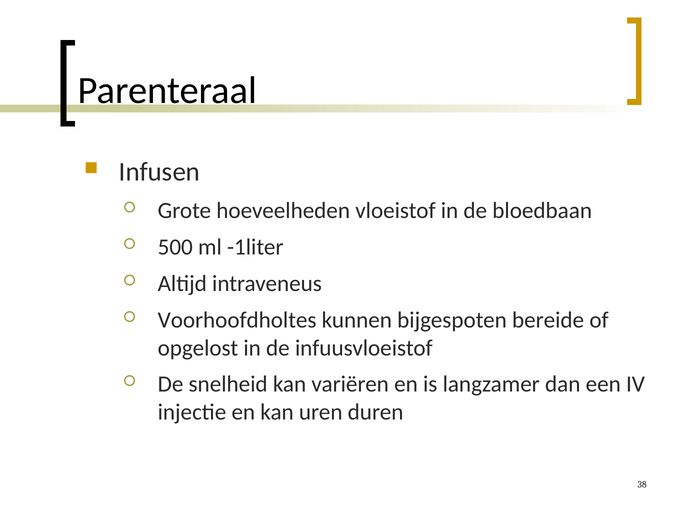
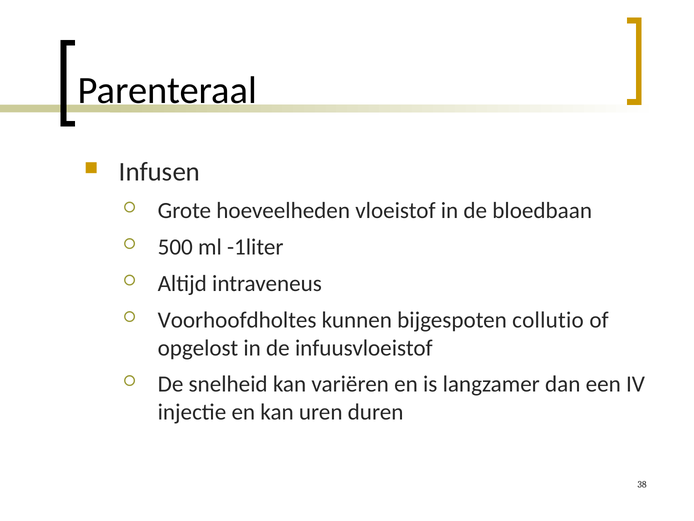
bereide: bereide -> collutio
